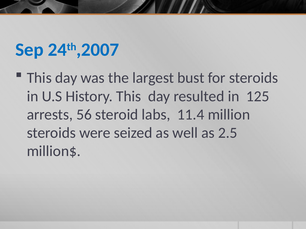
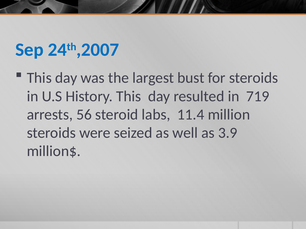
125: 125 -> 719
2.5: 2.5 -> 3.9
